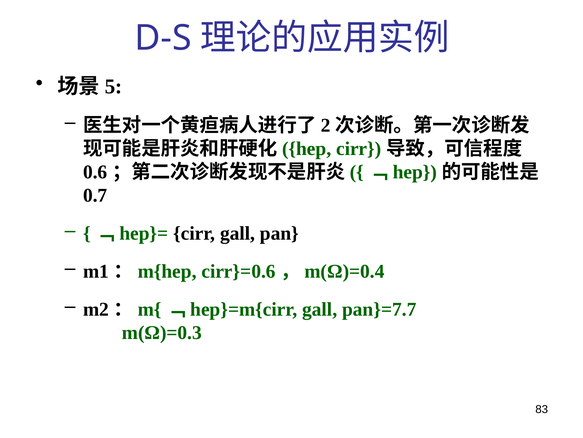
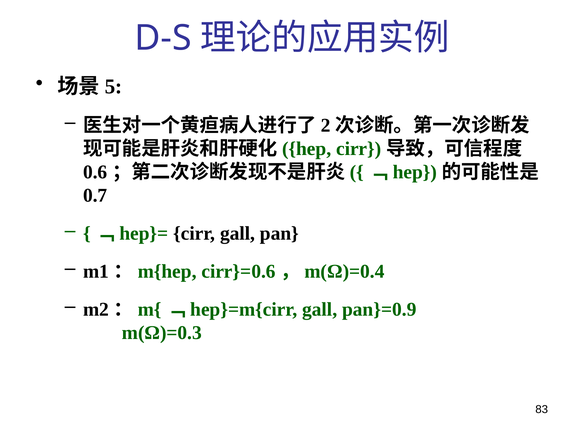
pan}=7.7: pan}=7.7 -> pan}=0.9
